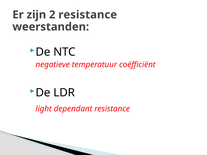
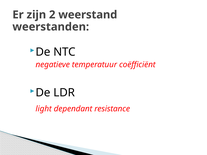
2 resistance: resistance -> weerstand
